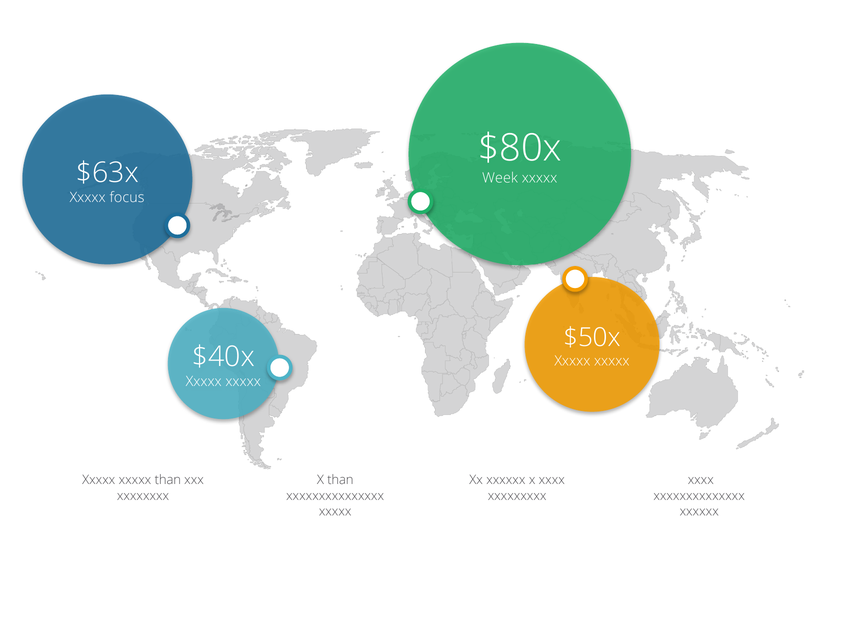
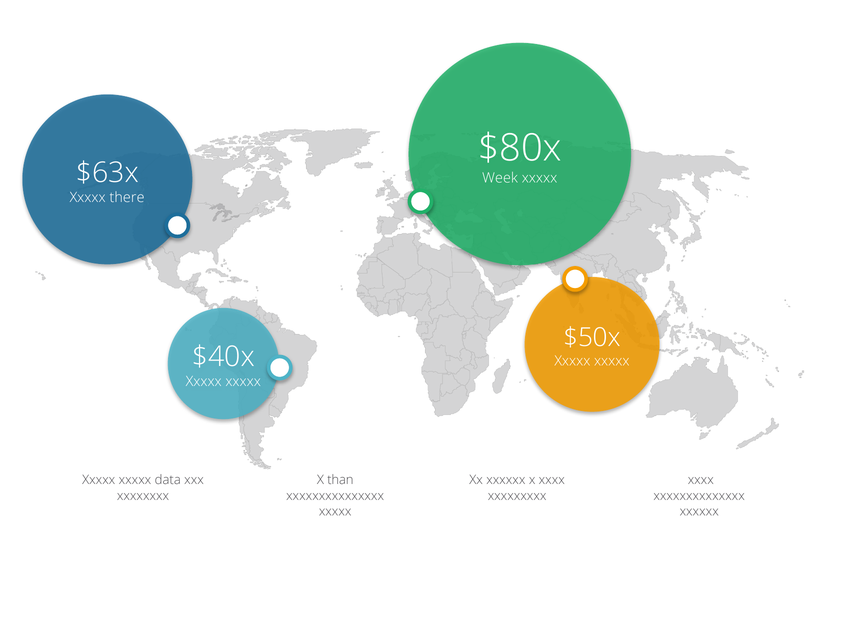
focus: focus -> there
xxxxx than: than -> data
